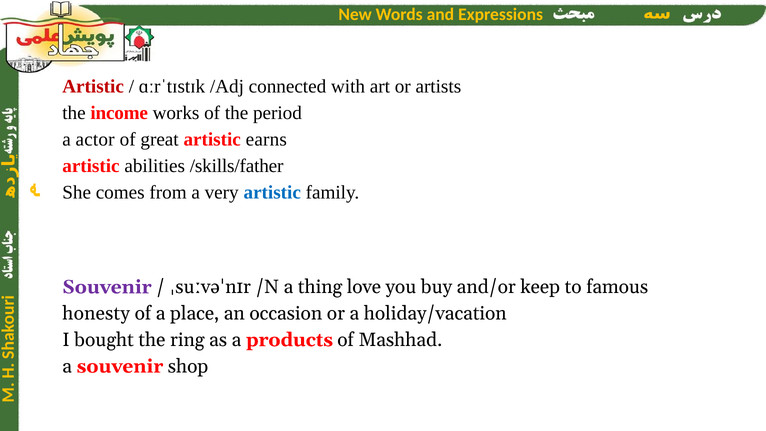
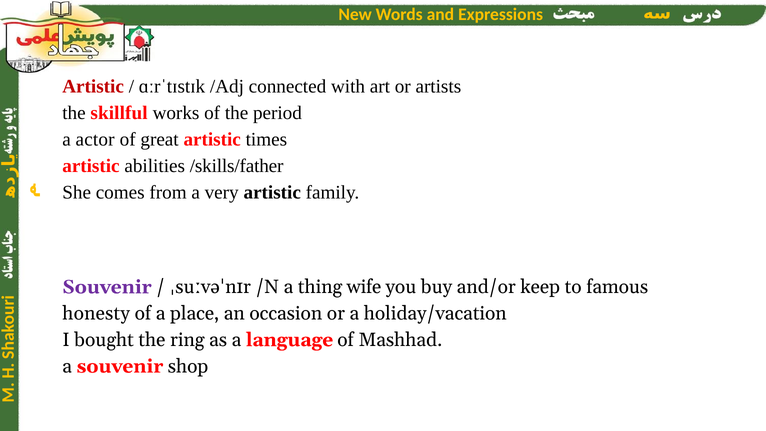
income: income -> skillful
earns: earns -> times
artistic at (272, 192) colour: blue -> black
love: love -> wife
products: products -> language
